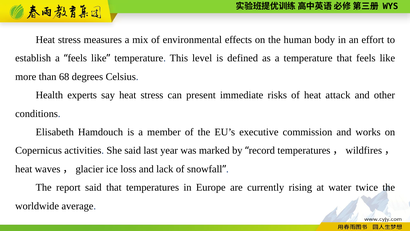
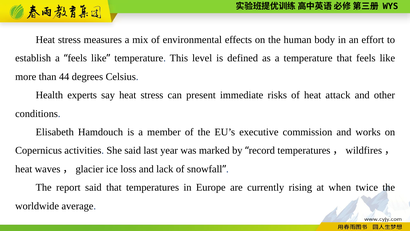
68: 68 -> 44
water: water -> when
